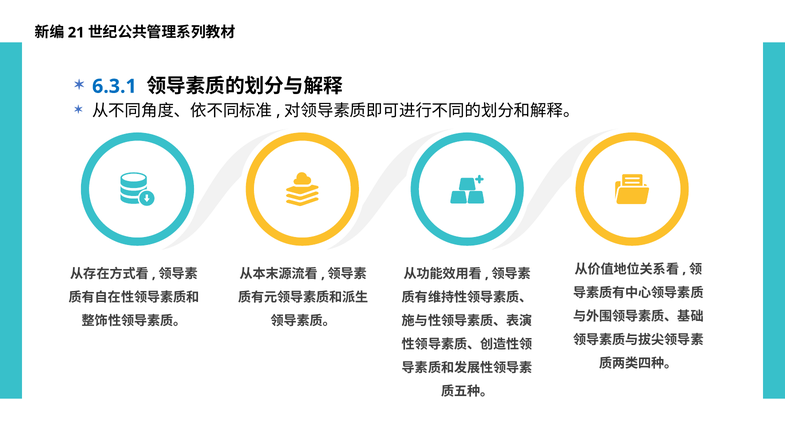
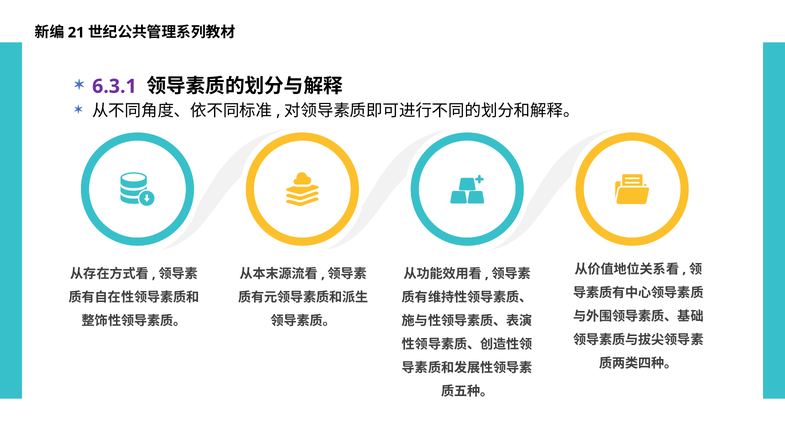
6.3.1 colour: blue -> purple
